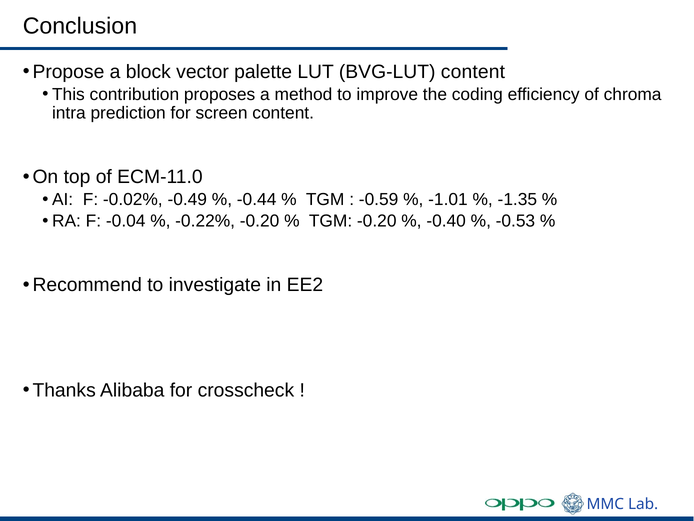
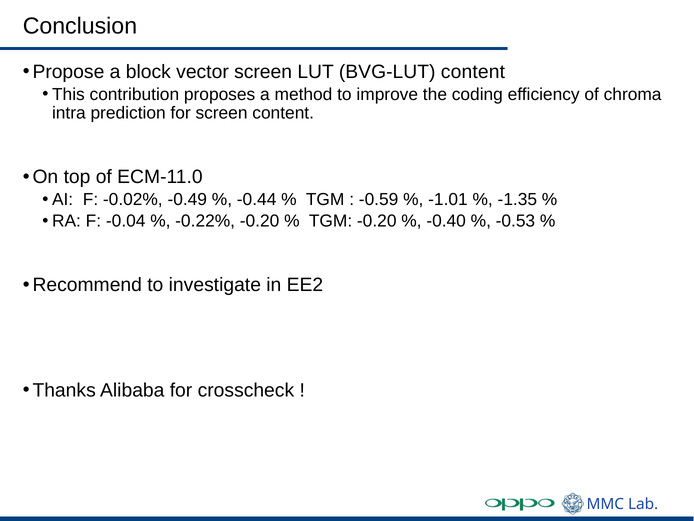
vector palette: palette -> screen
